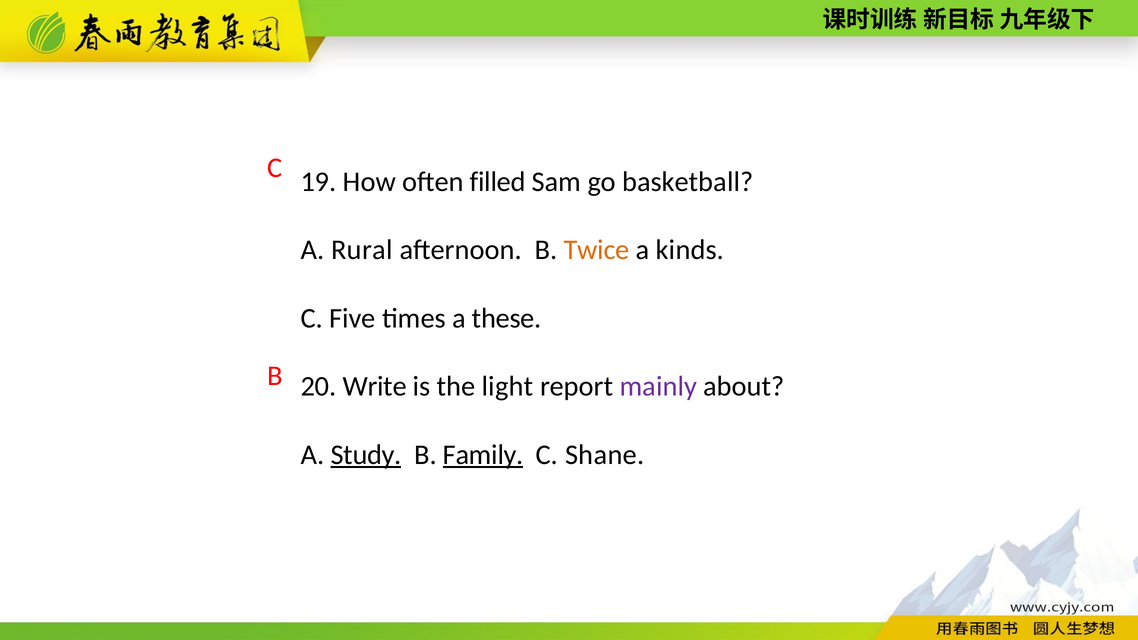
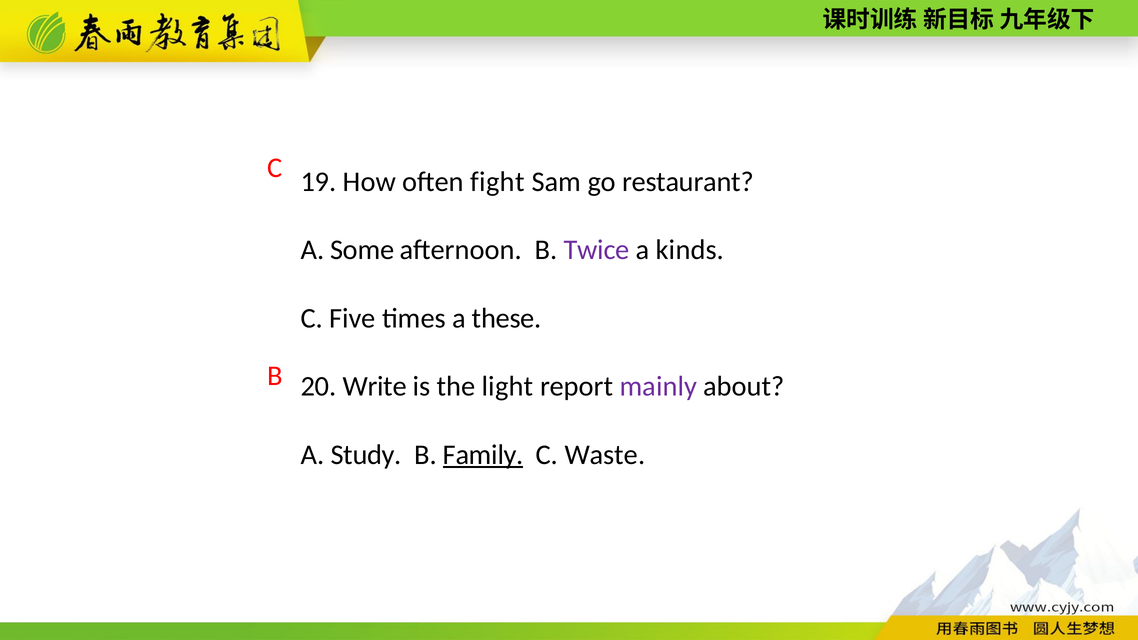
filled: filled -> fight
basketball: basketball -> restaurant
Rural: Rural -> Some
Twice colour: orange -> purple
Study underline: present -> none
Shane: Shane -> Waste
